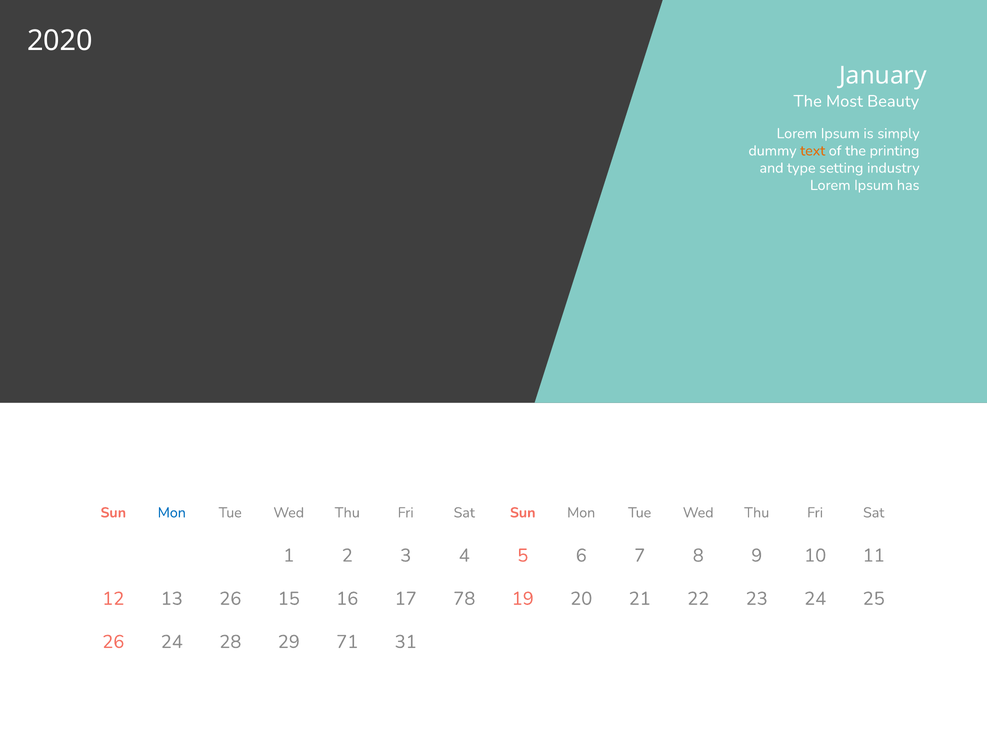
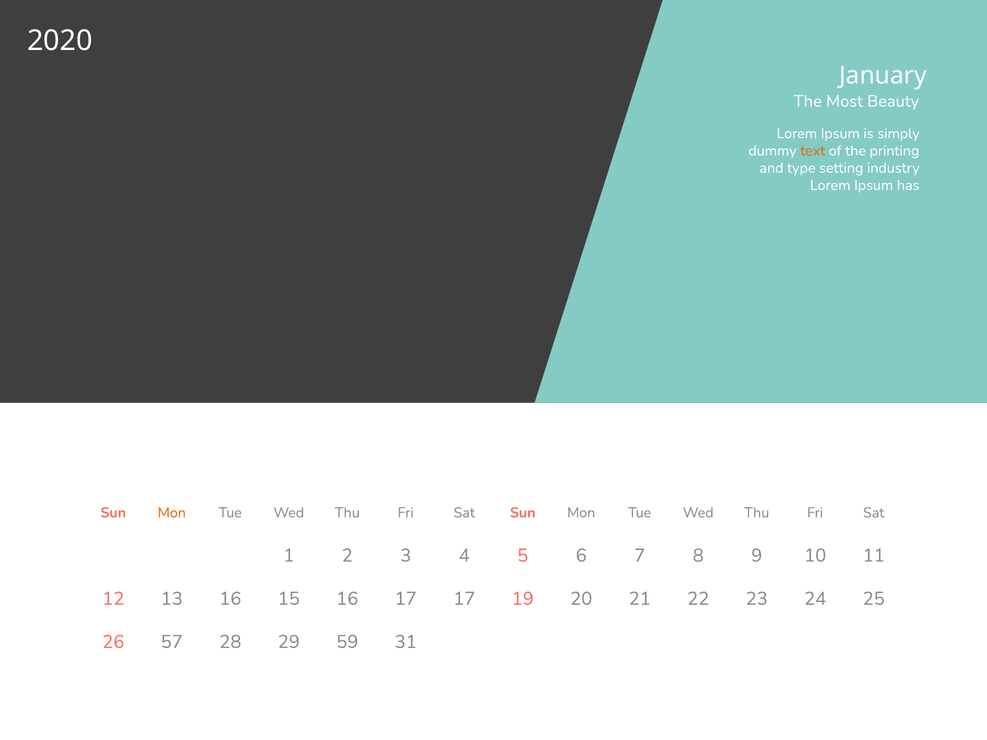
Mon at (172, 513) colour: blue -> orange
13 26: 26 -> 16
17 78: 78 -> 17
26 24: 24 -> 57
71: 71 -> 59
